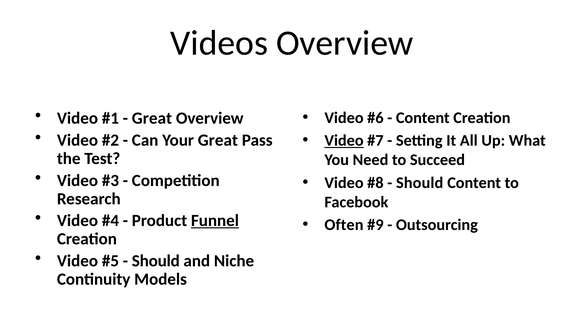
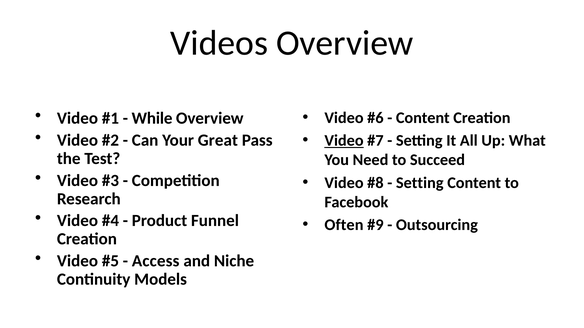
Great at (152, 119): Great -> While
Should at (420, 183): Should -> Setting
Funnel underline: present -> none
Should at (156, 261): Should -> Access
